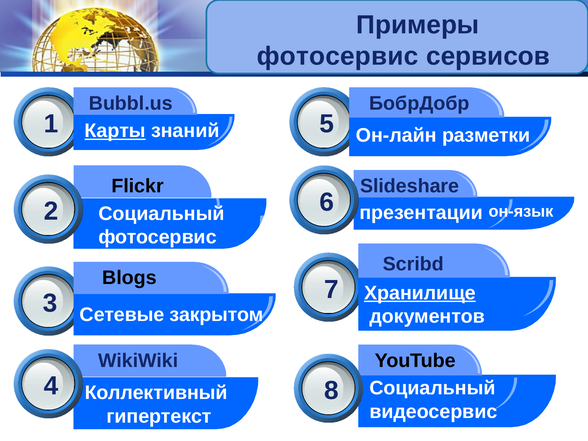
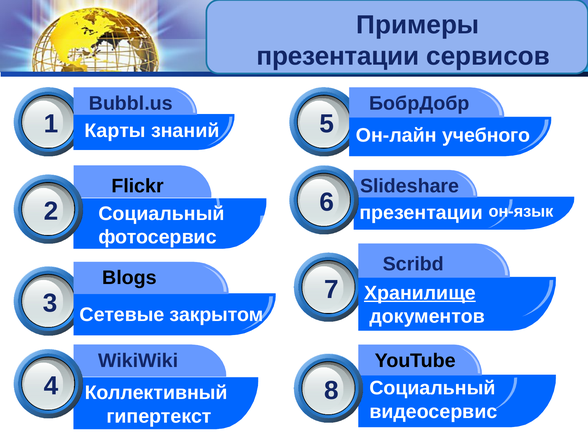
фотосервис at (338, 56): фотосервис -> презентации
Карты underline: present -> none
разметки: разметки -> учебного
